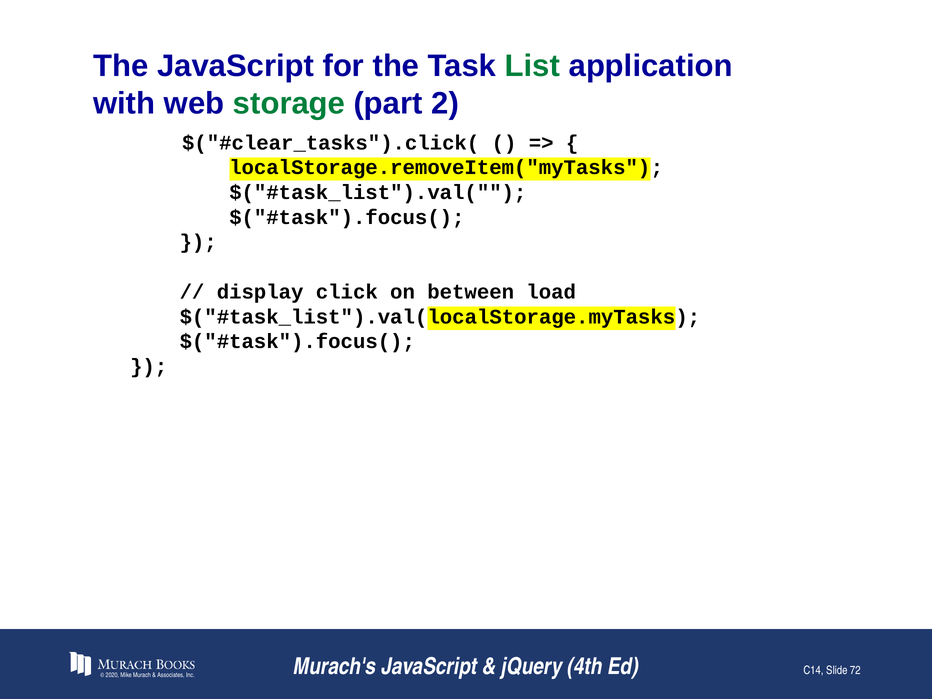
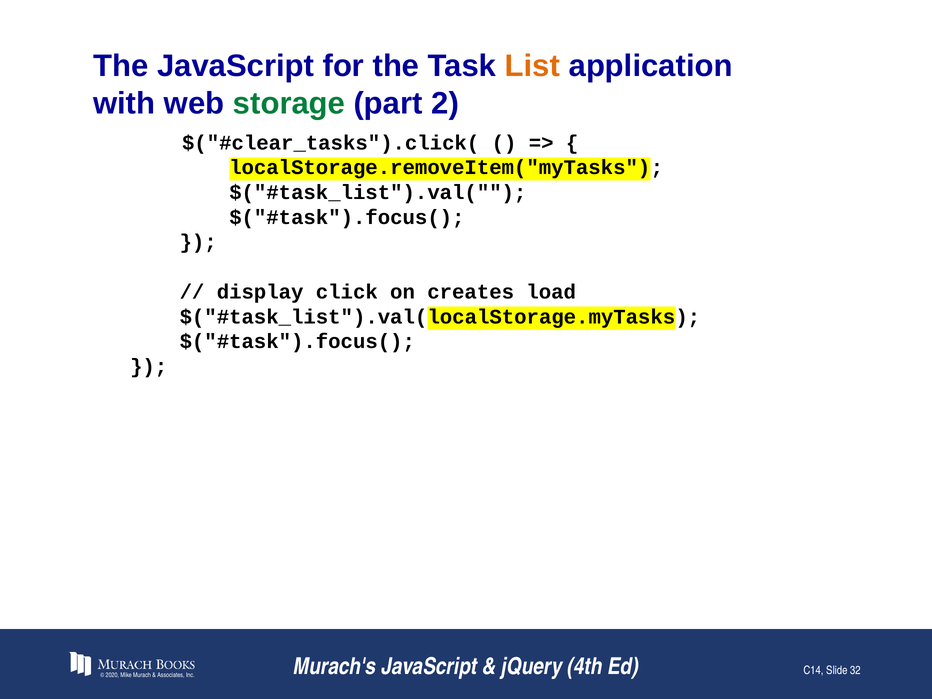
List colour: green -> orange
between: between -> creates
72: 72 -> 32
